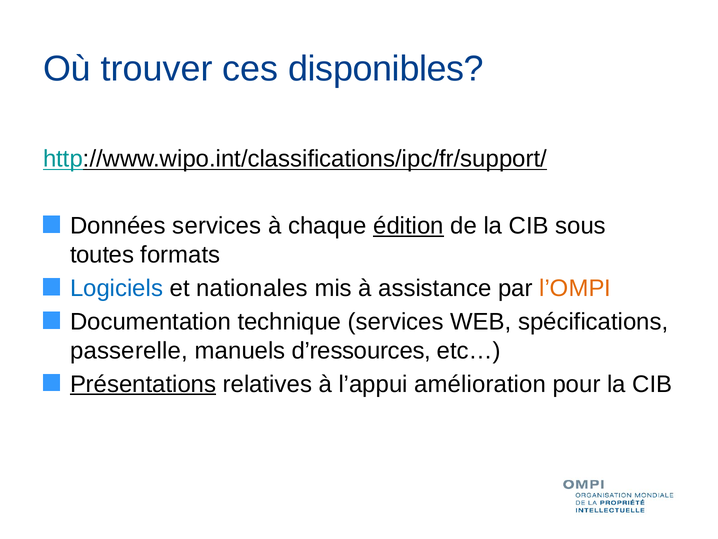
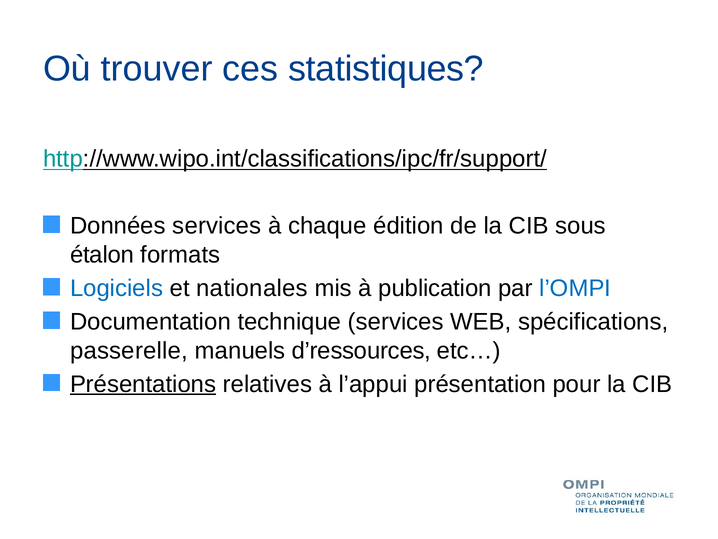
disponibles: disponibles -> statistiques
édition underline: present -> none
toutes: toutes -> étalon
assistance: assistance -> publication
l’OMPI colour: orange -> blue
amélioration: amélioration -> présentation
